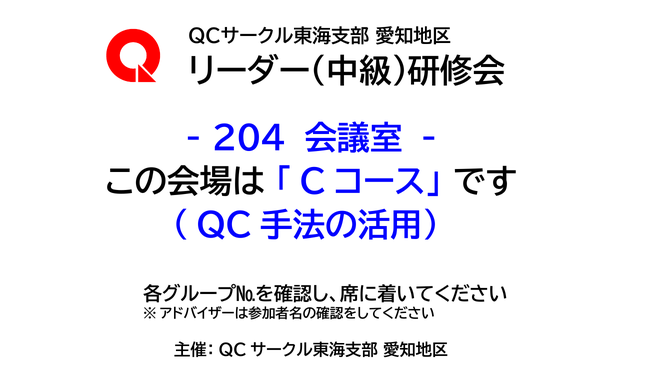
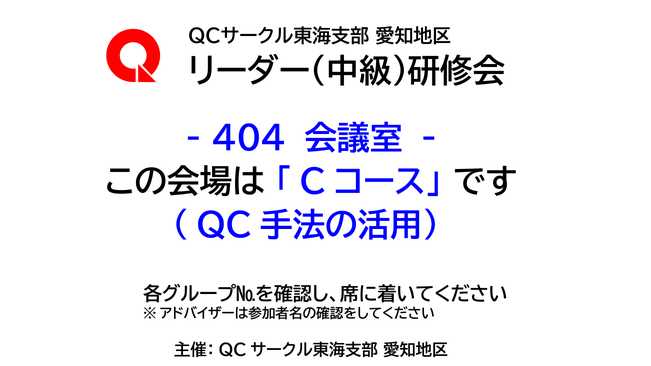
204: 204 -> 404
